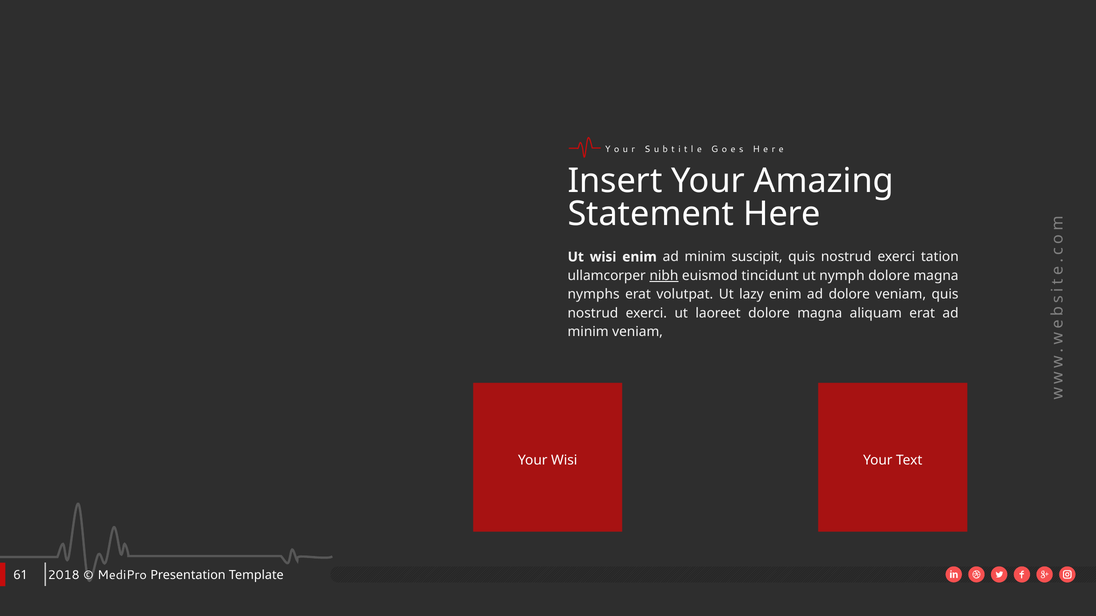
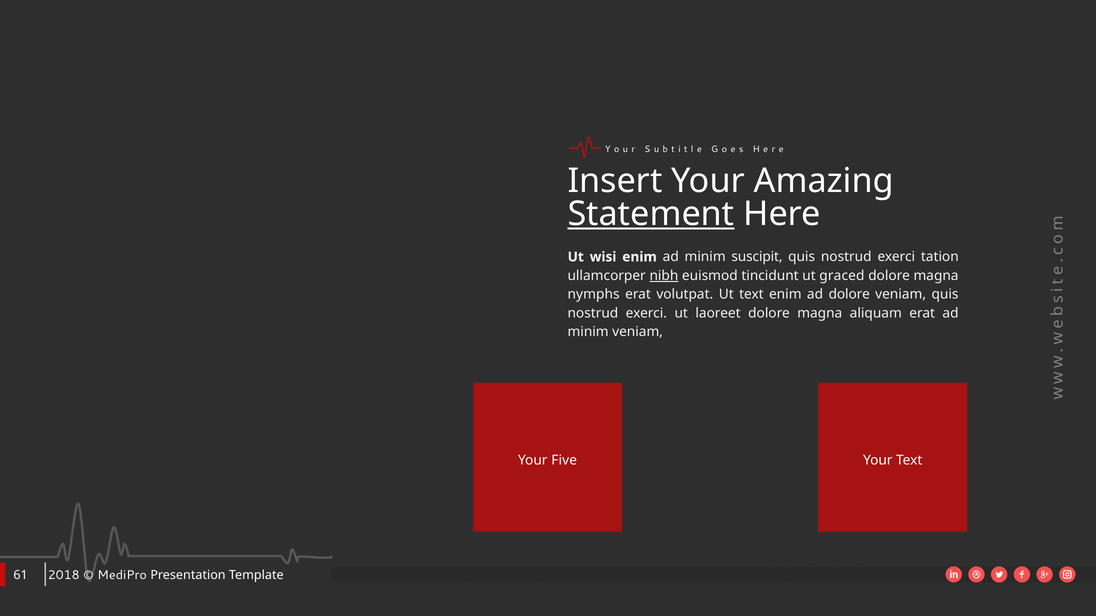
Statement underline: none -> present
nymph: nymph -> graced
Ut lazy: lazy -> text
Your Wisi: Wisi -> Five
